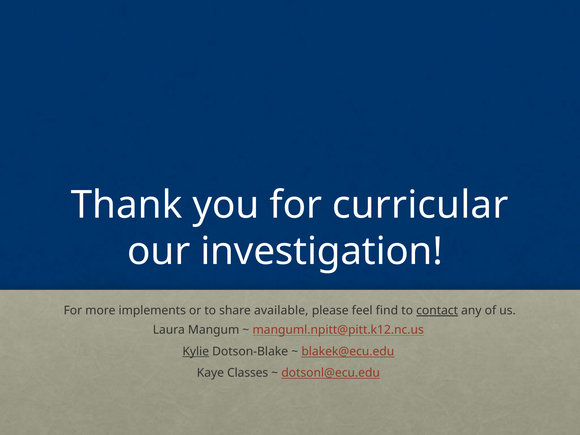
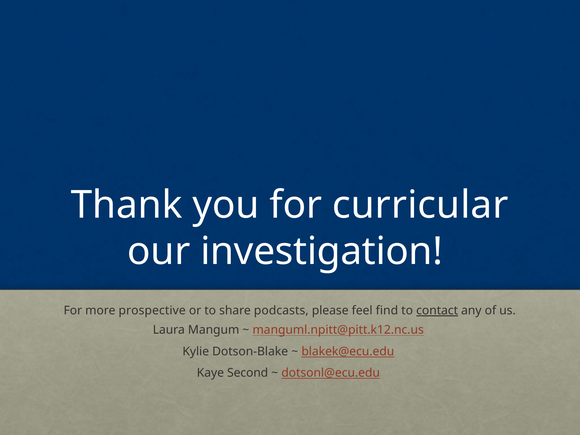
implements: implements -> prospective
available: available -> podcasts
Kylie underline: present -> none
Classes: Classes -> Second
